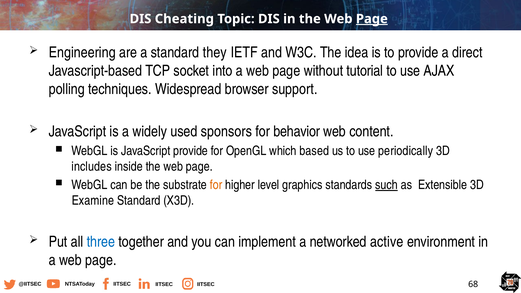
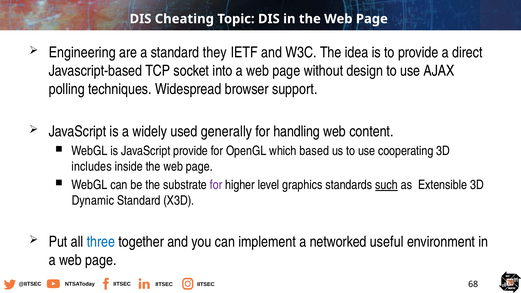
Page at (372, 19) underline: present -> none
tutorial: tutorial -> design
sponsors: sponsors -> generally
behavior: behavior -> handling
periodically: periodically -> cooperating
for at (216, 185) colour: orange -> purple
Examine: Examine -> Dynamic
active: active -> useful
